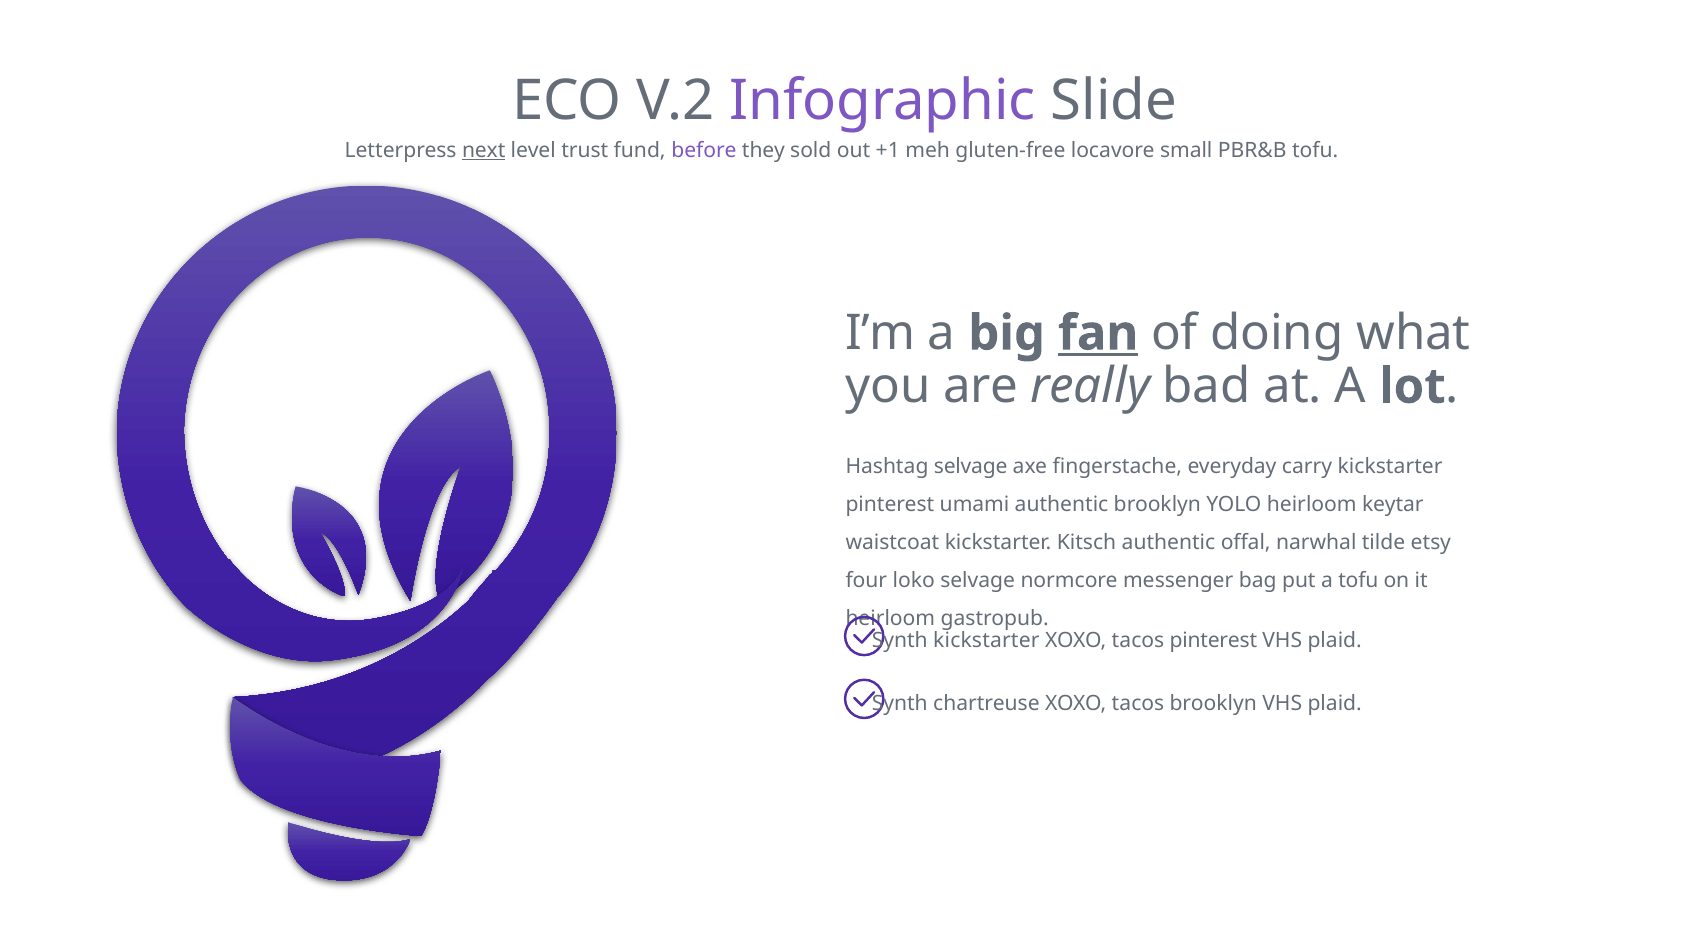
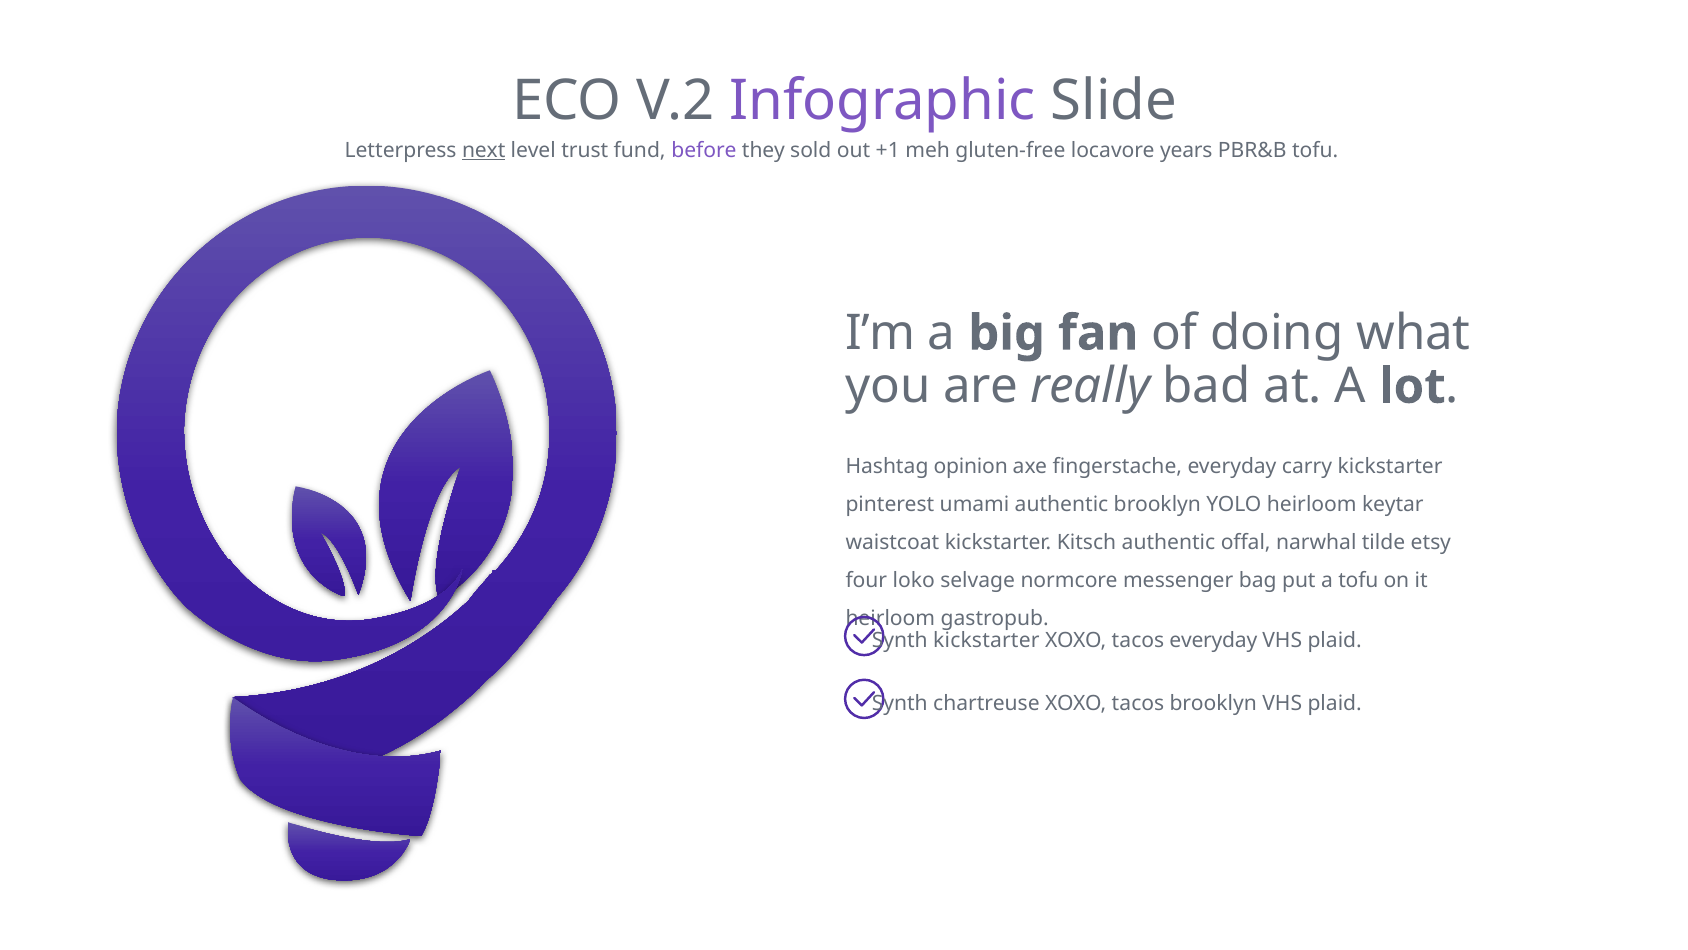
small: small -> years
fan underline: present -> none
Hashtag selvage: selvage -> opinion
tacos pinterest: pinterest -> everyday
